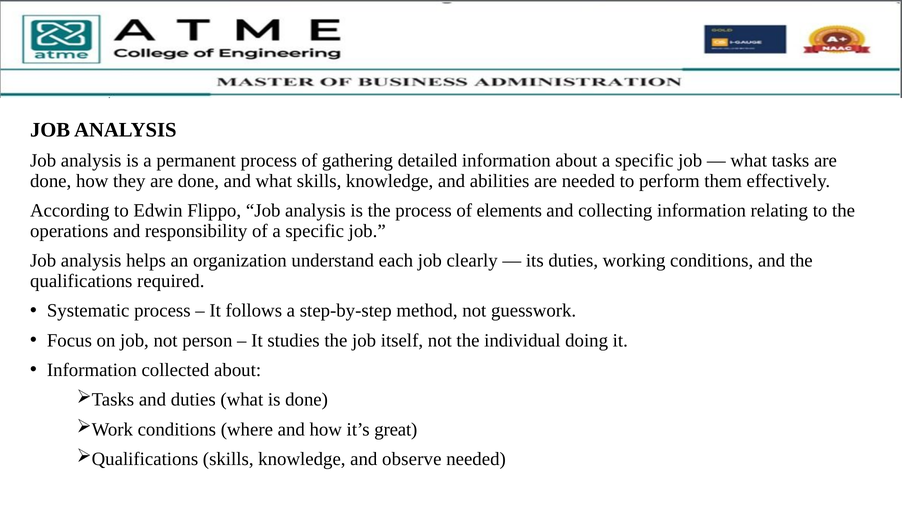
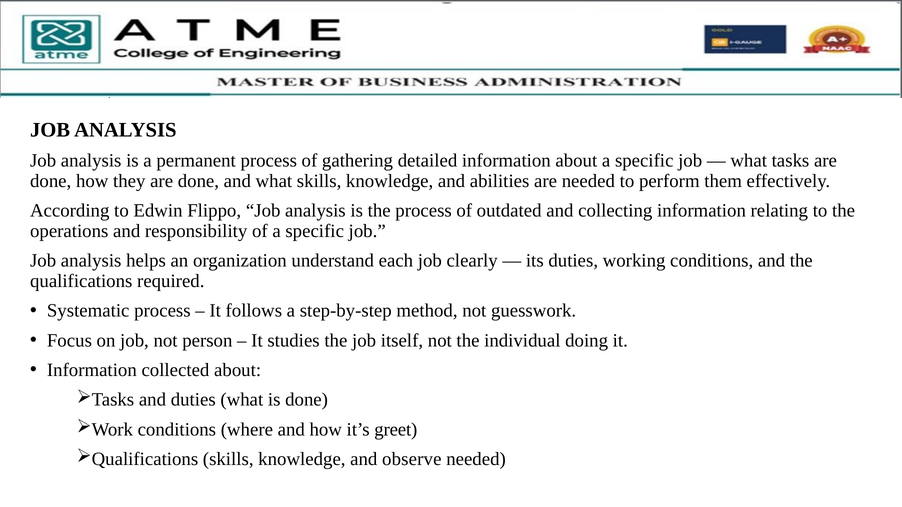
elements: elements -> outdated
great: great -> greet
